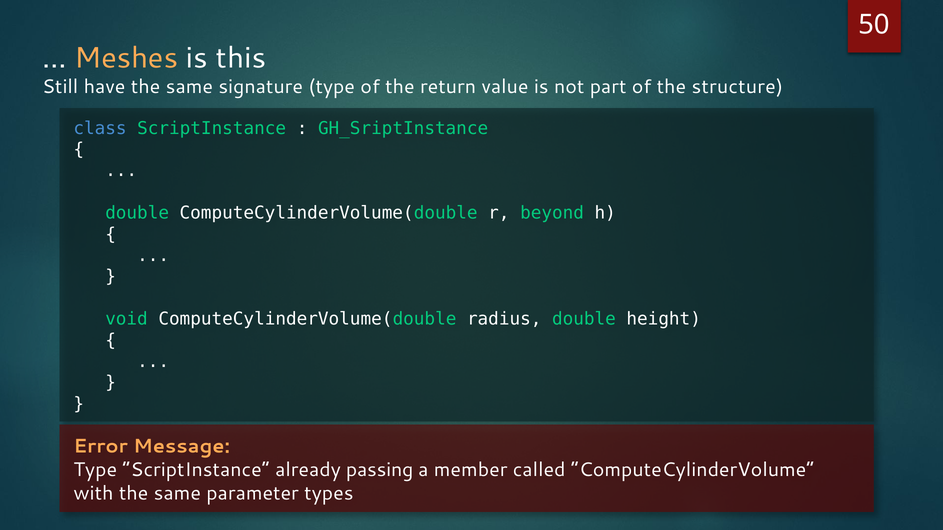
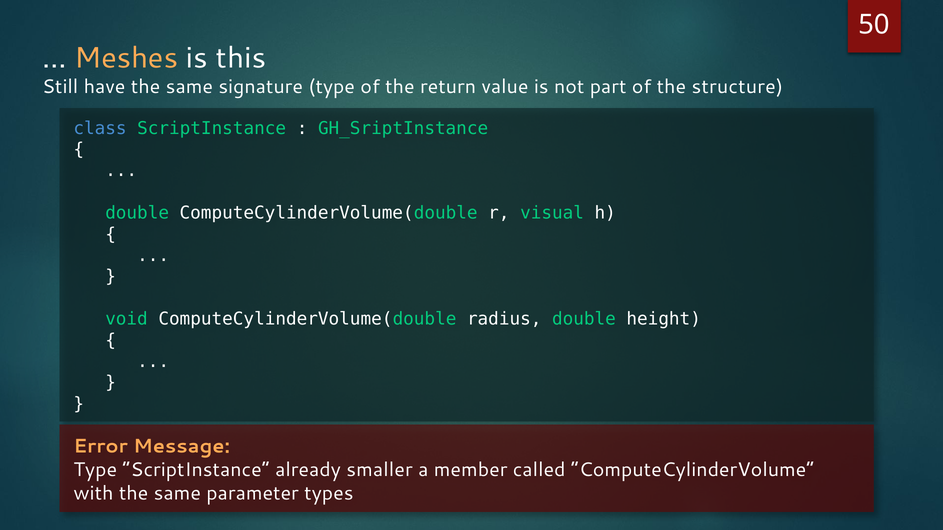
beyond: beyond -> visual
passing: passing -> smaller
